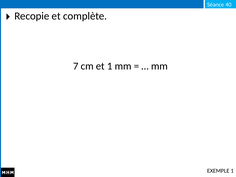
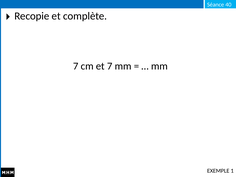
et 1: 1 -> 7
